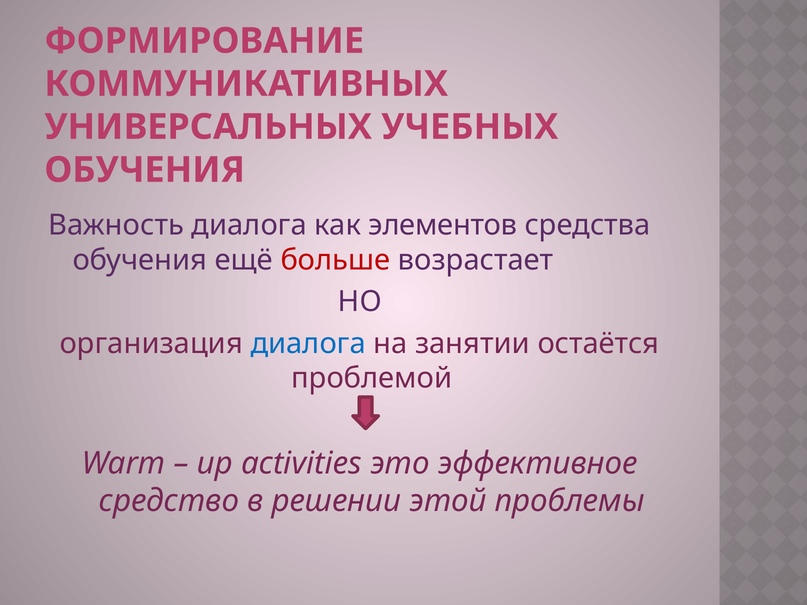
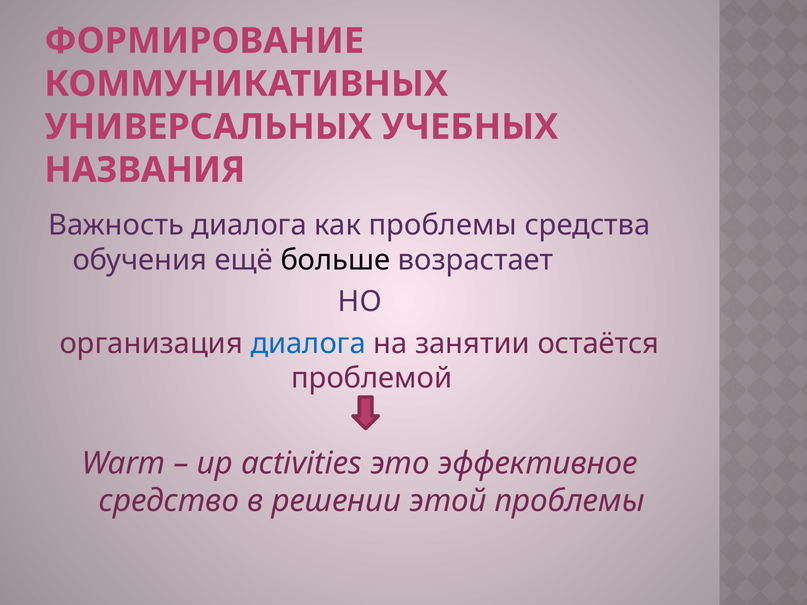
ОБУЧЕНИЯ at (145, 170): ОБУЧЕНИЯ -> НАЗВАНИЯ
как элементов: элементов -> проблемы
больше colour: red -> black
